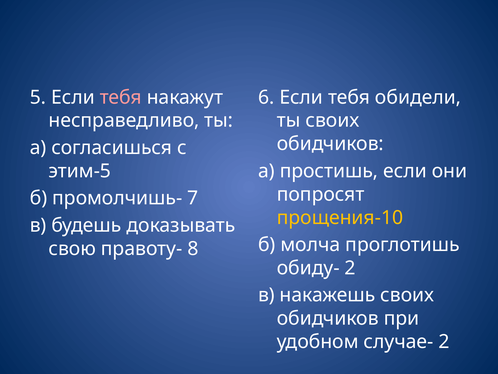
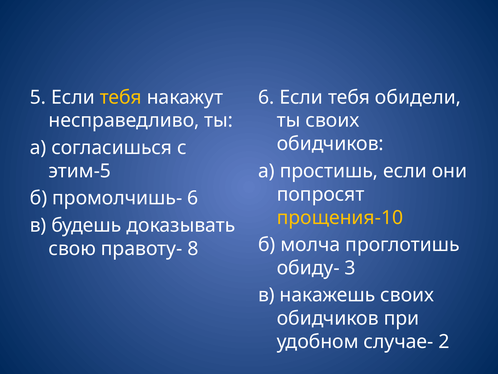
тебя at (121, 97) colour: pink -> yellow
промолчишь- 7: 7 -> 6
обиду- 2: 2 -> 3
